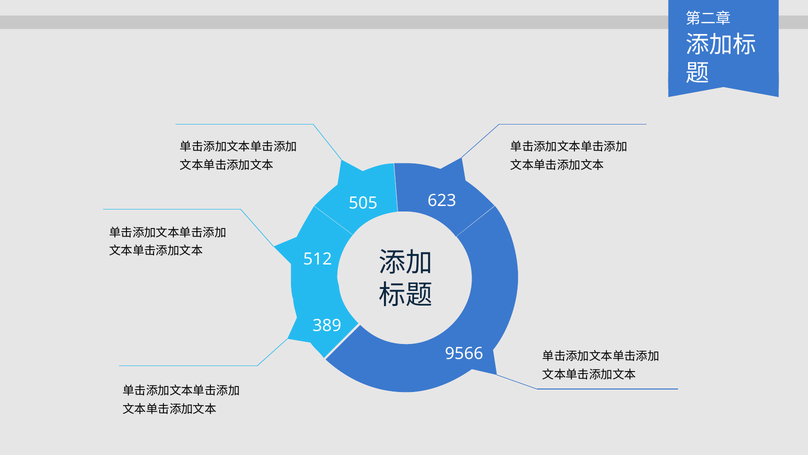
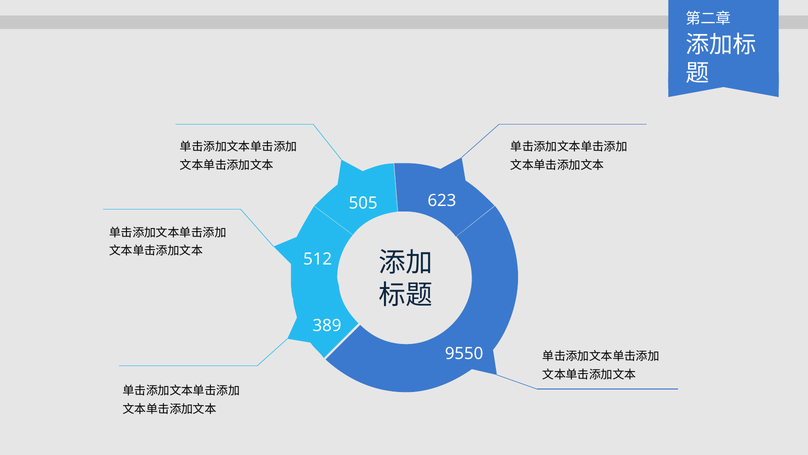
9566: 9566 -> 9550
